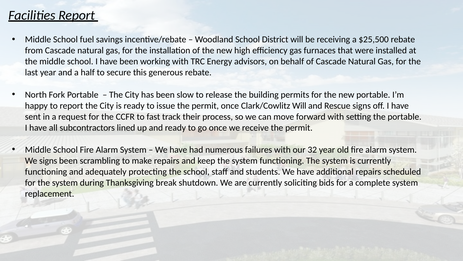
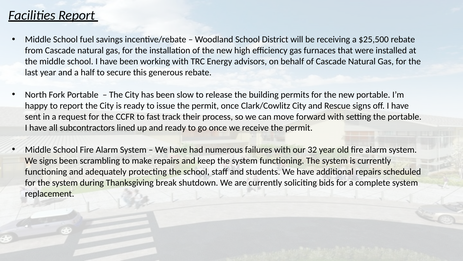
Clark/Cowlitz Will: Will -> City
